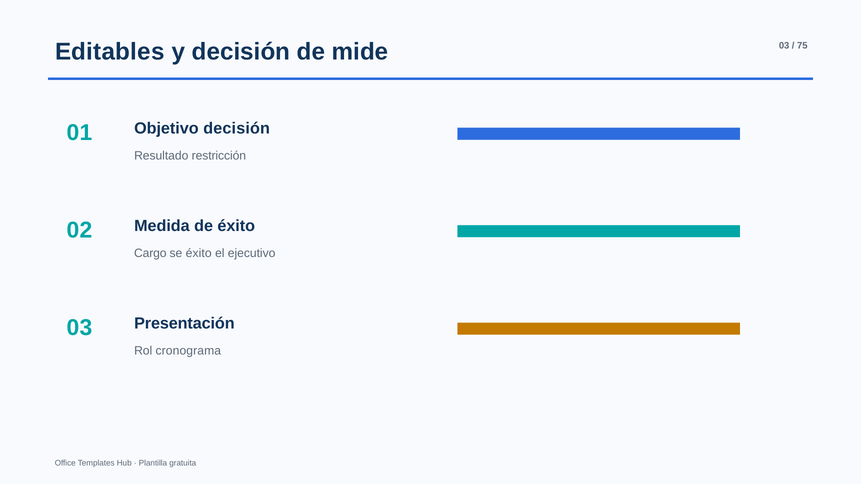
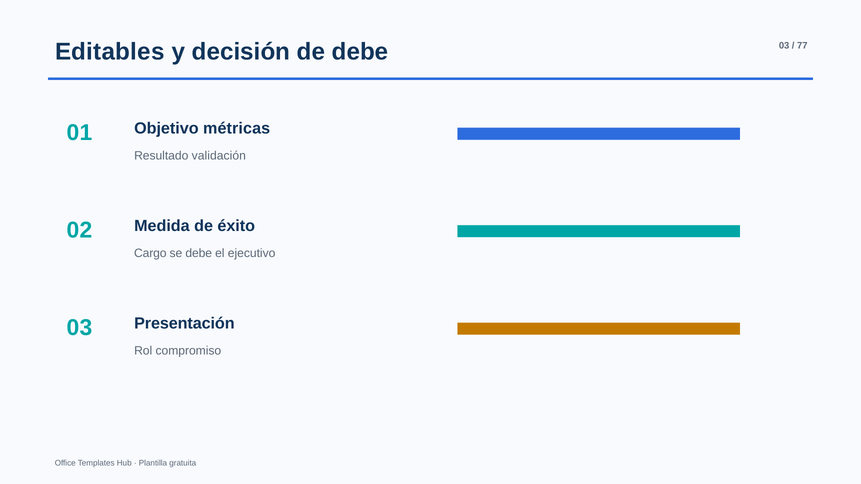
de mide: mide -> debe
75: 75 -> 77
Objetivo decisión: decisión -> métricas
restricción: restricción -> validación
se éxito: éxito -> debe
cronograma: cronograma -> compromiso
